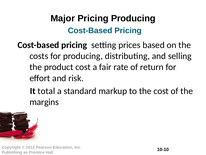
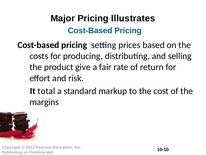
Pricing Producing: Producing -> Illustrates
product cost: cost -> give
